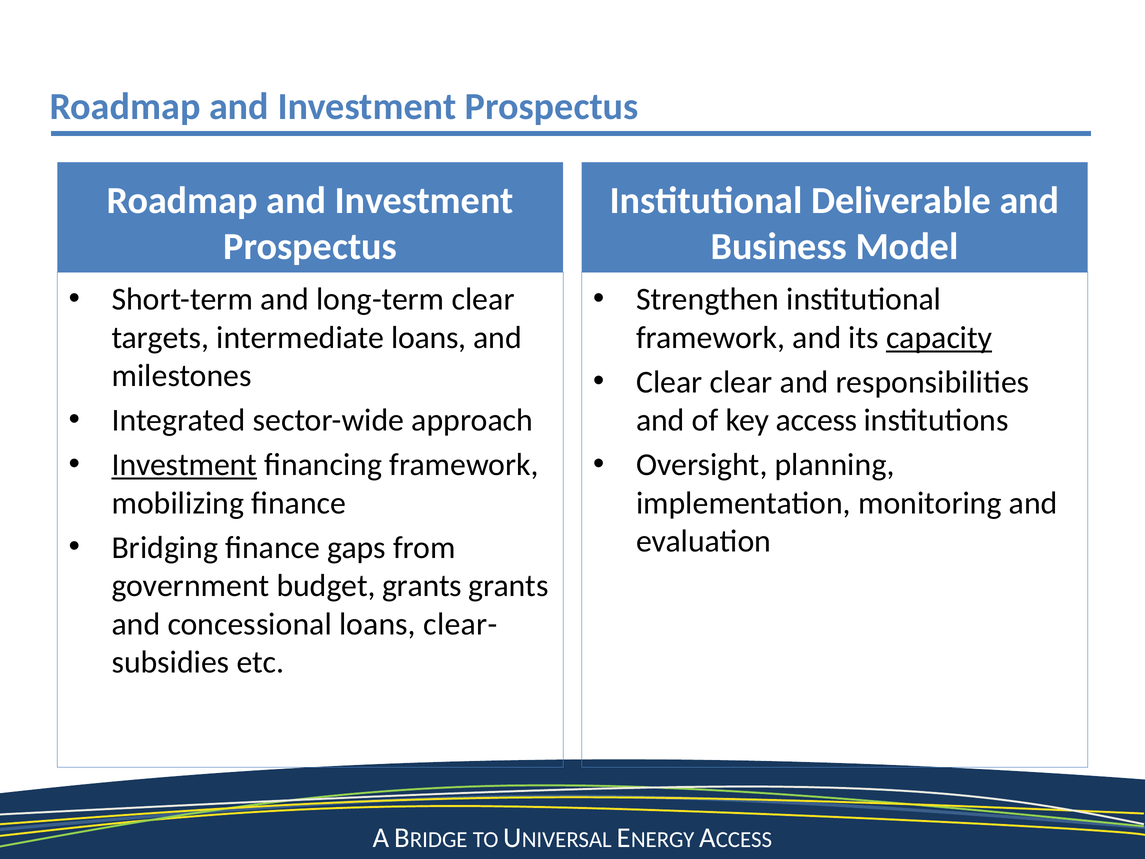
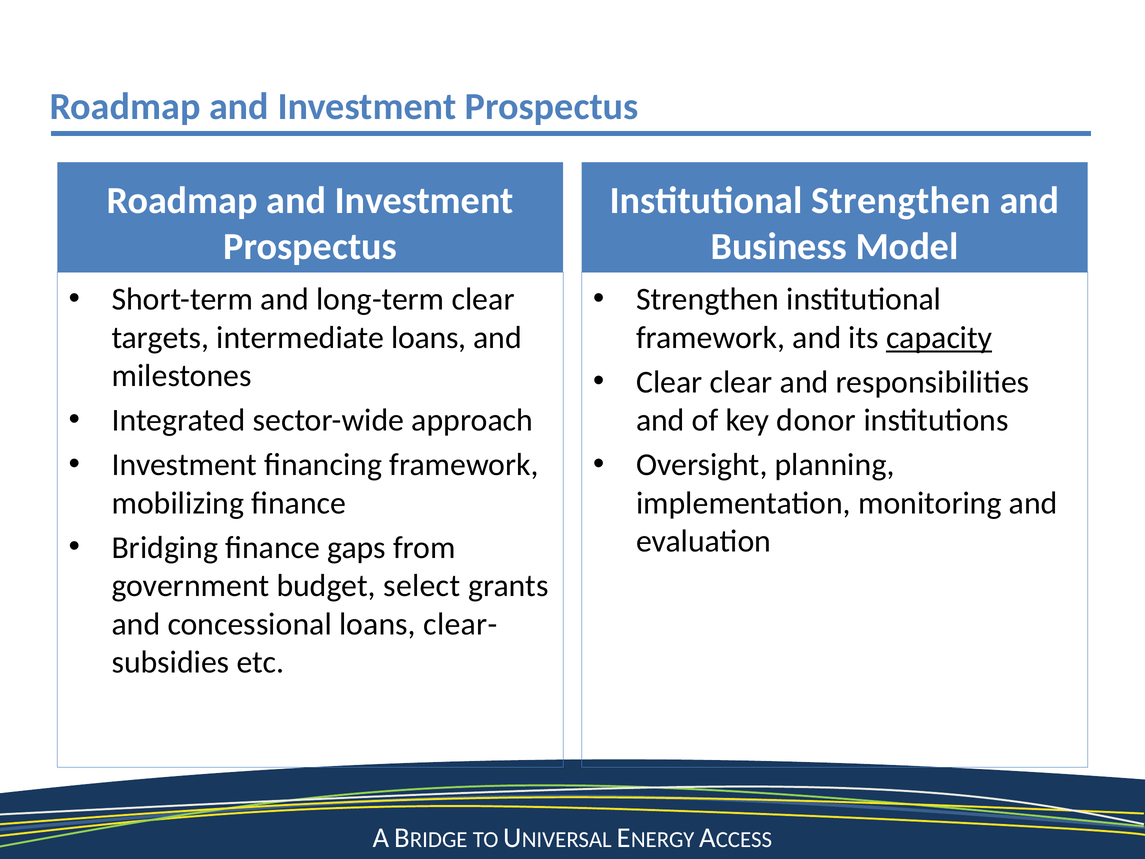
Institutional Deliverable: Deliverable -> Strengthen
access: access -> donor
Investment at (184, 465) underline: present -> none
budget grants: grants -> select
